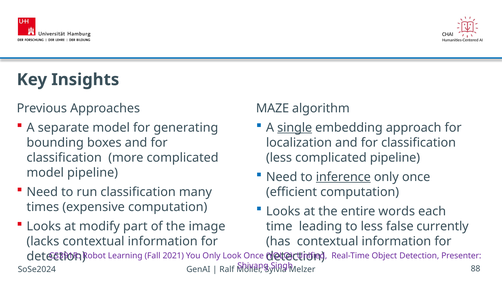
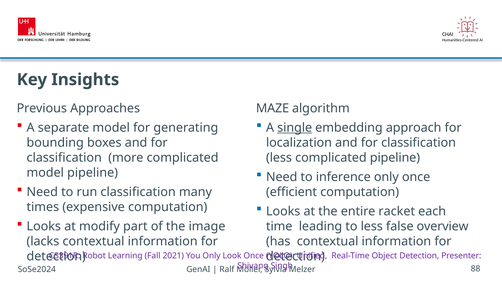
inference underline: present -> none
words: words -> racket
currently: currently -> overview
